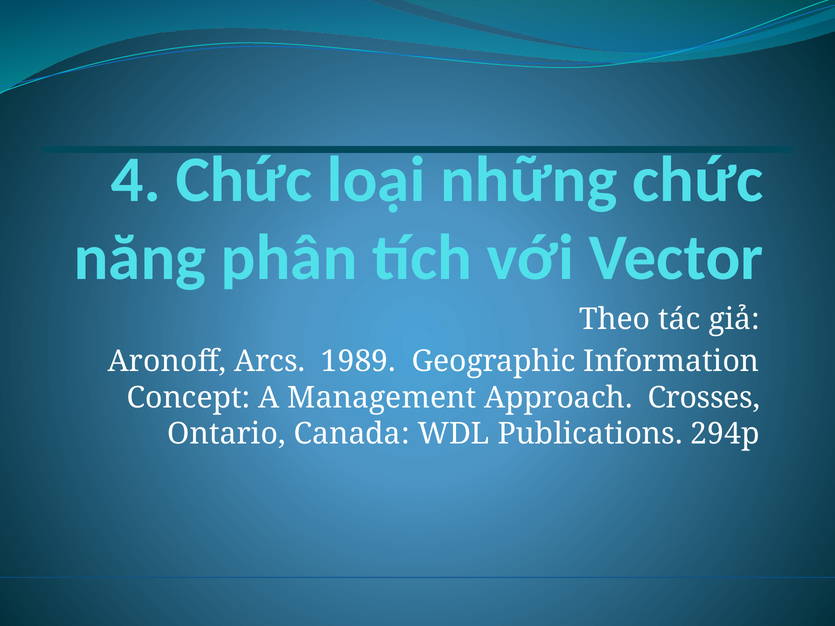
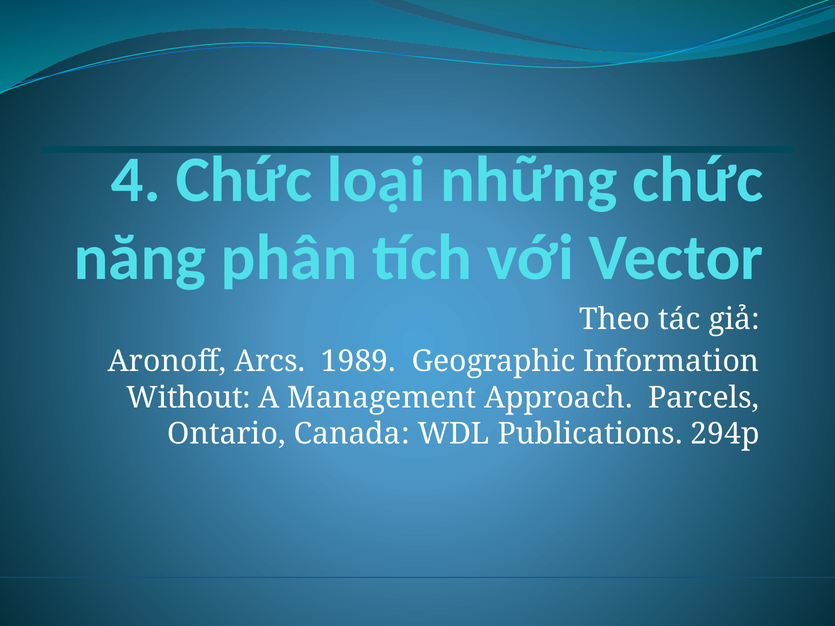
Concept: Concept -> Without
Crosses: Crosses -> Parcels
